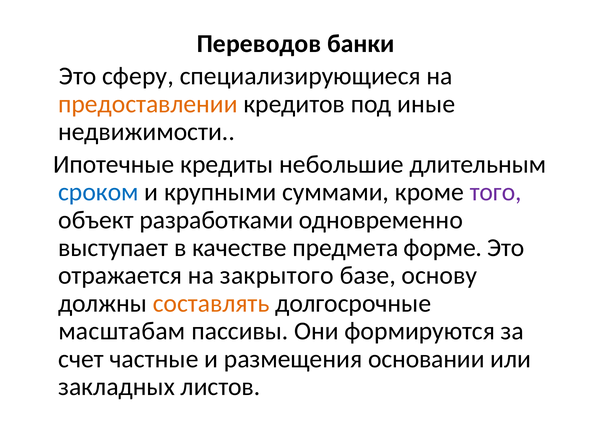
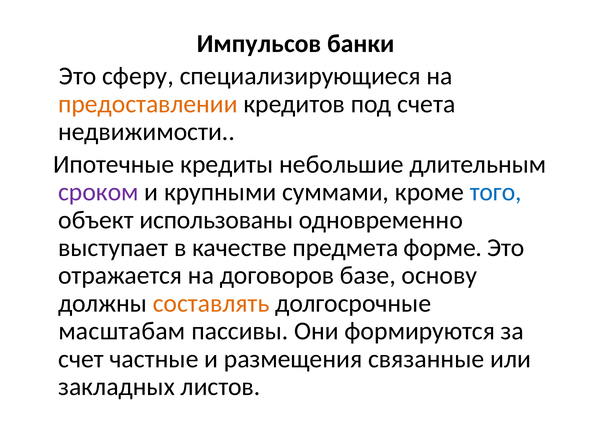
Переводов: Переводов -> Импульсов
иные: иные -> счета
сроком colour: blue -> purple
того colour: purple -> blue
разработками: разработками -> использованы
закрытого: закрытого -> договоров
основании: основании -> связанные
